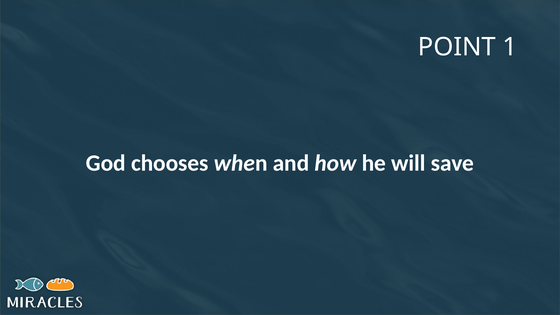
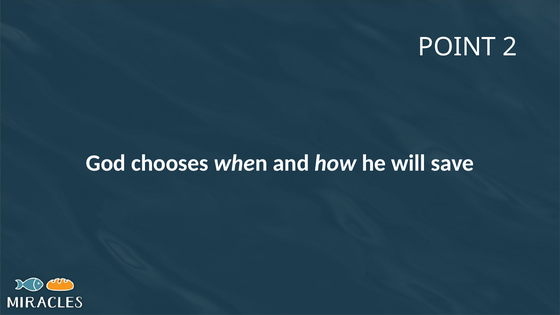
1: 1 -> 2
